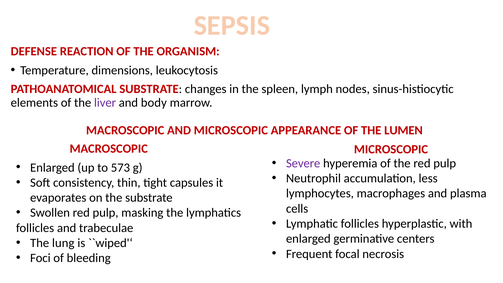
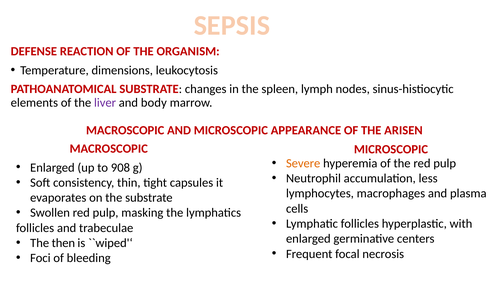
LUMEN: LUMEN -> ARISEN
Severe colour: purple -> orange
573: 573 -> 908
lung: lung -> then
